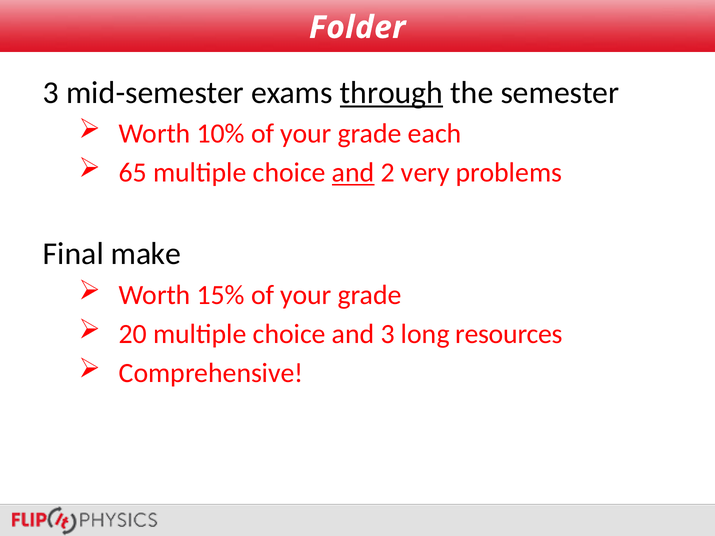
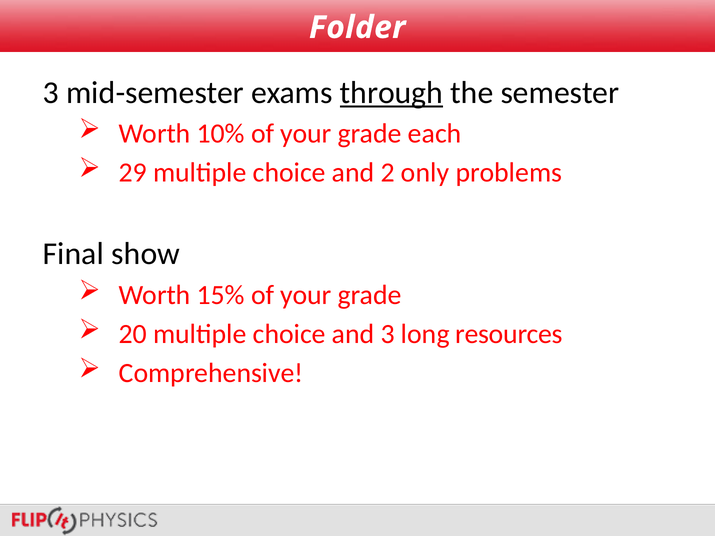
65: 65 -> 29
and at (353, 173) underline: present -> none
very: very -> only
make: make -> show
